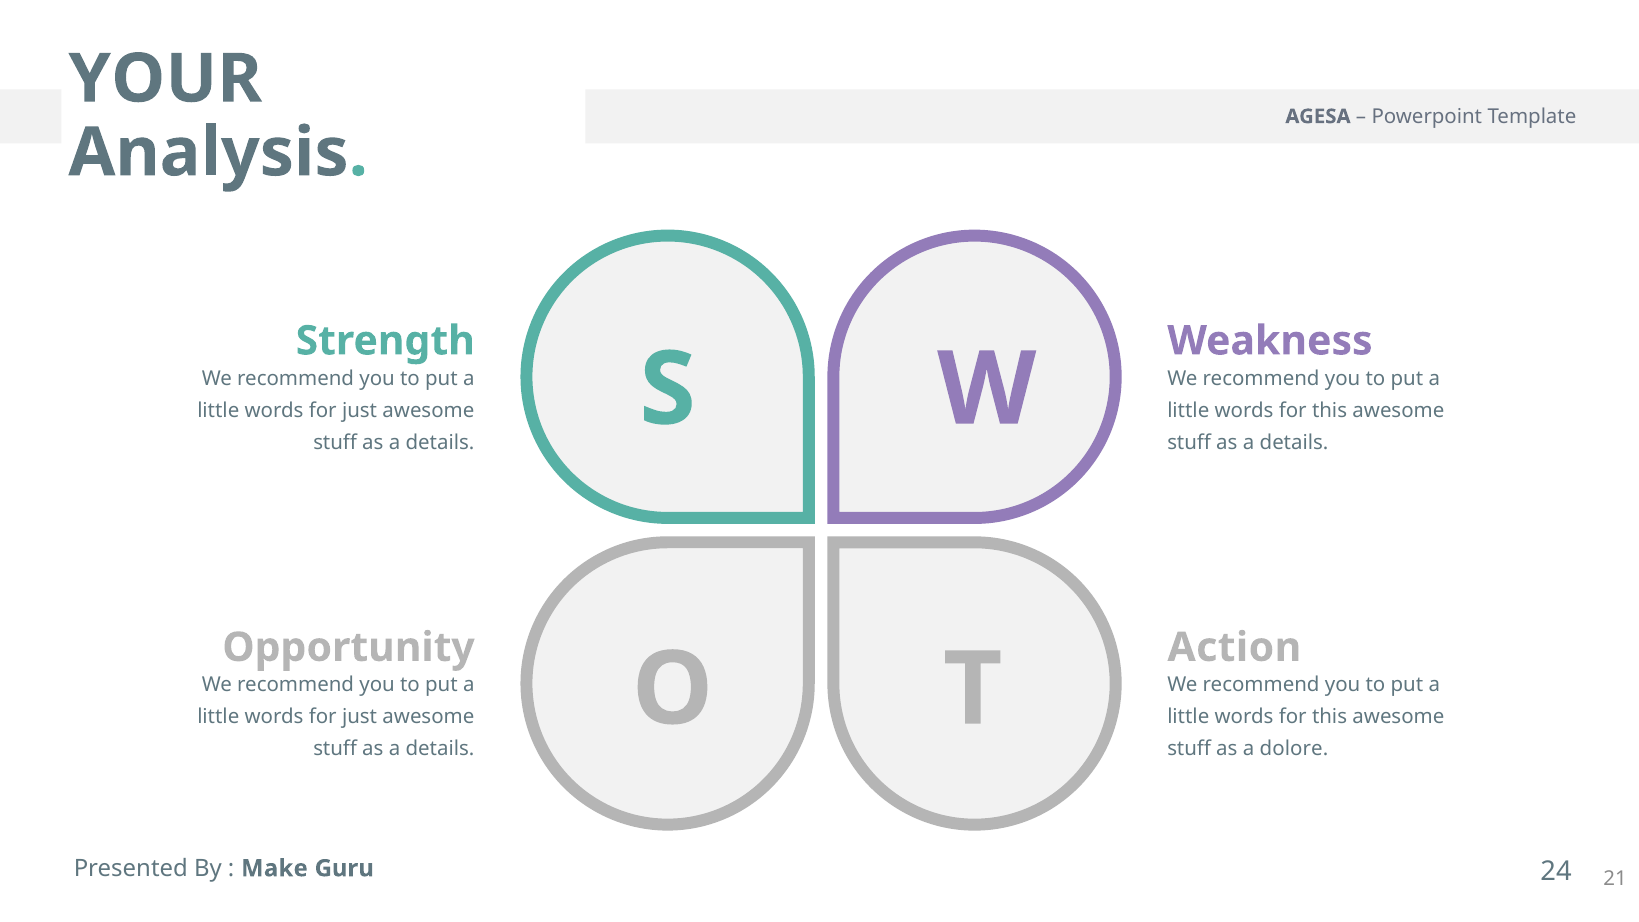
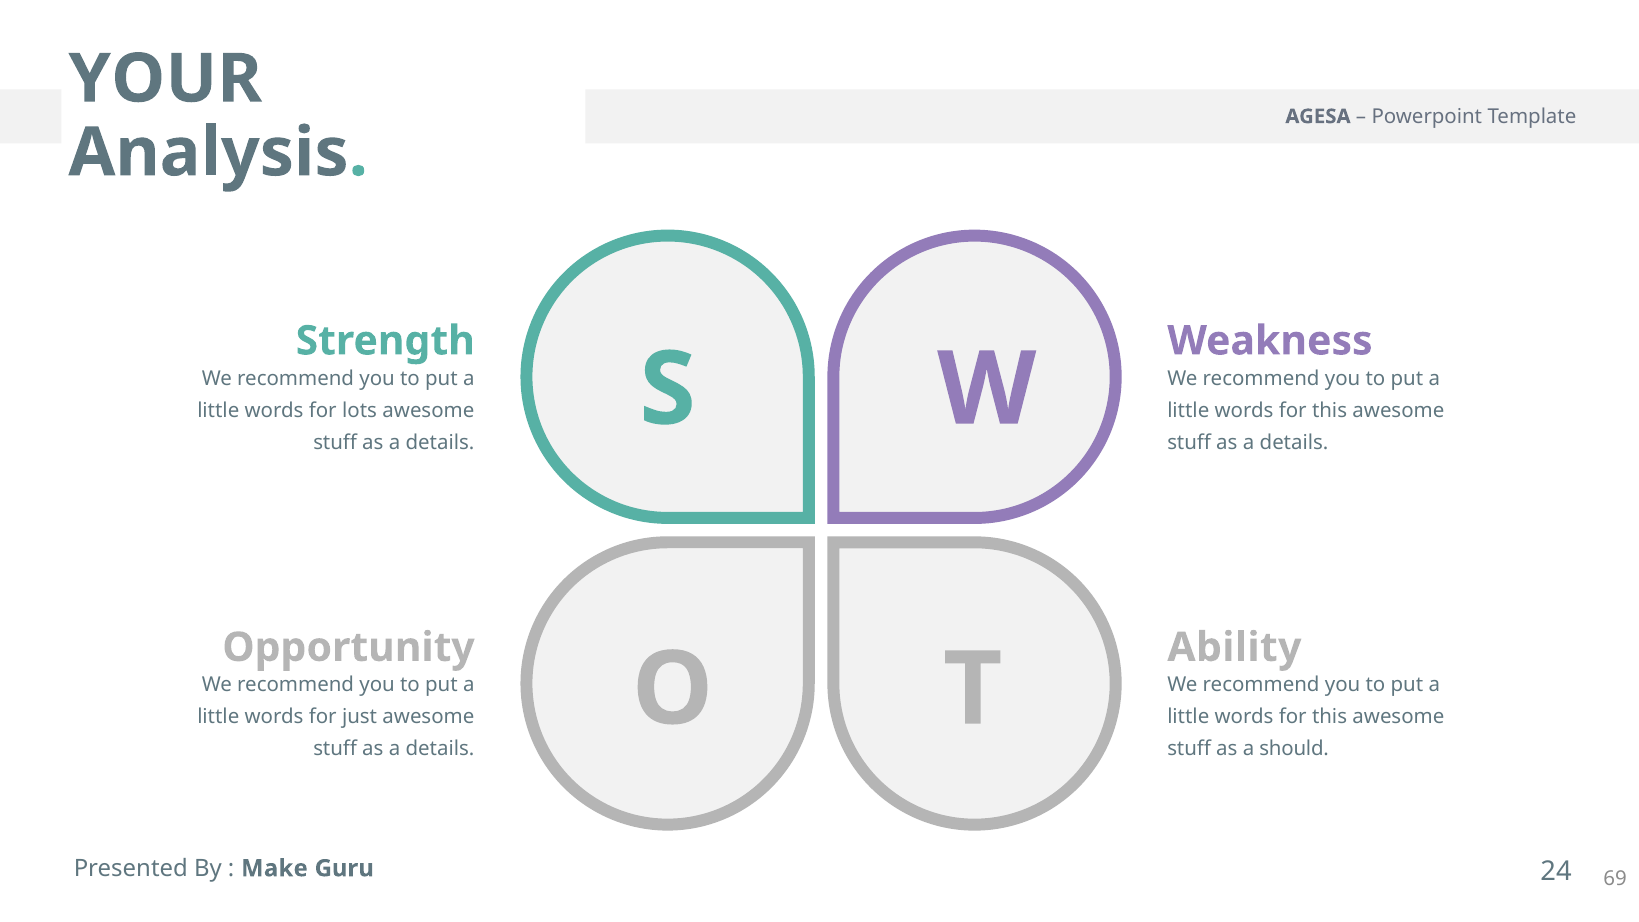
just at (360, 411): just -> lots
Action: Action -> Ability
dolore: dolore -> should
21: 21 -> 69
